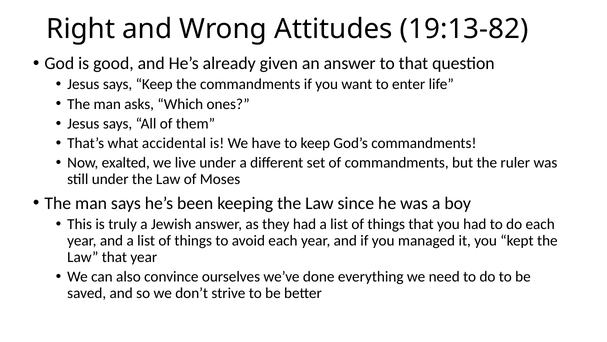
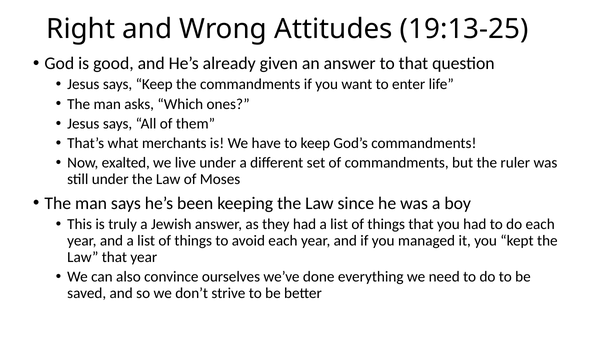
19:13-82: 19:13-82 -> 19:13-25
accidental: accidental -> merchants
